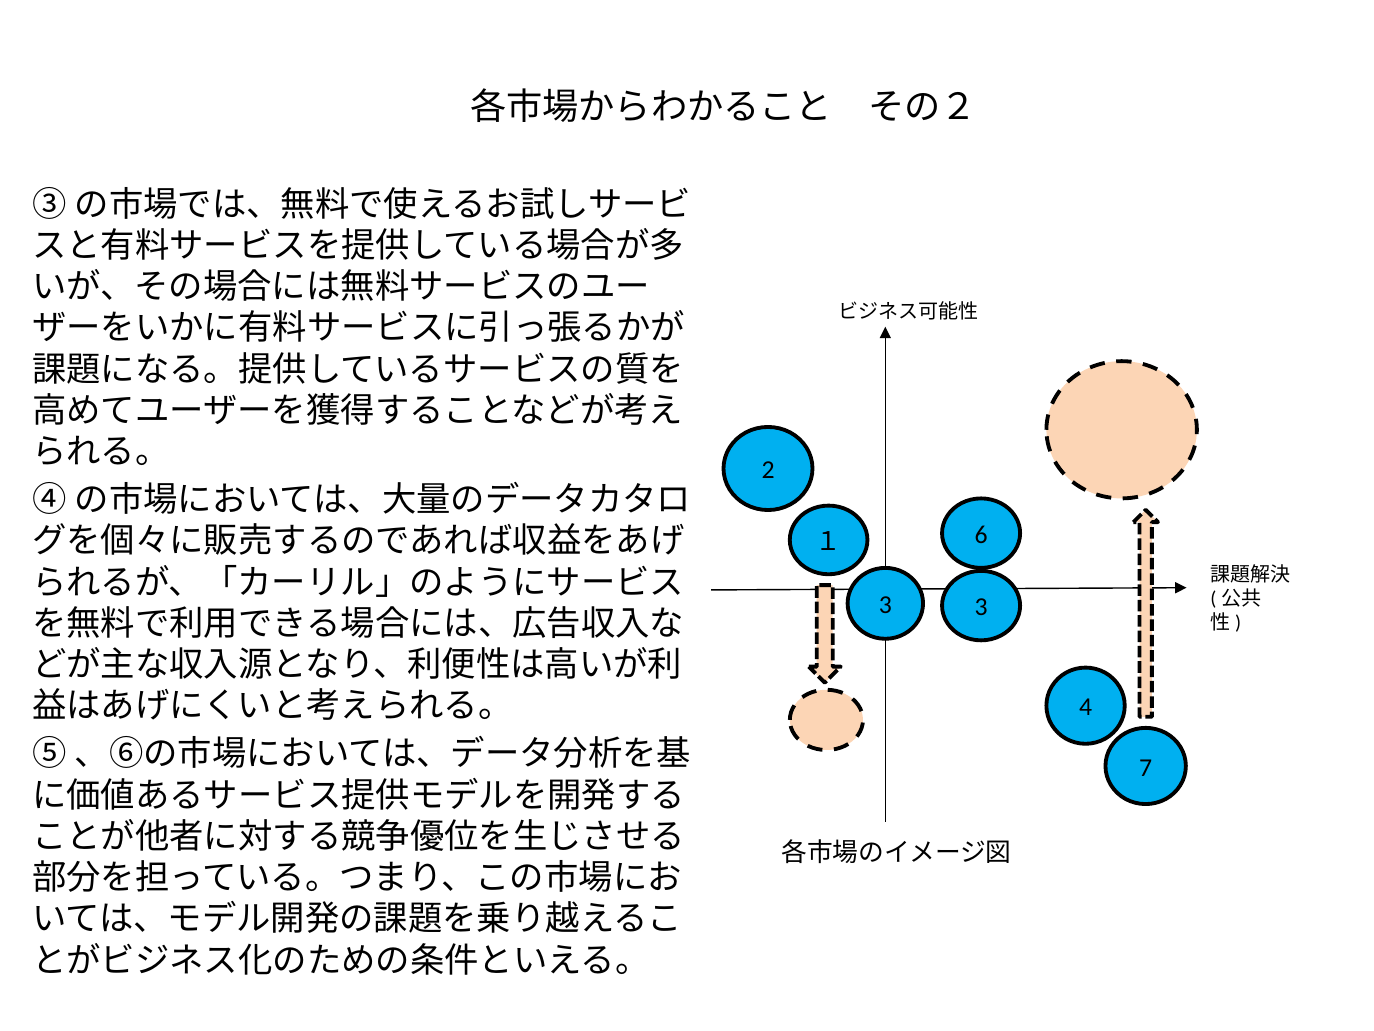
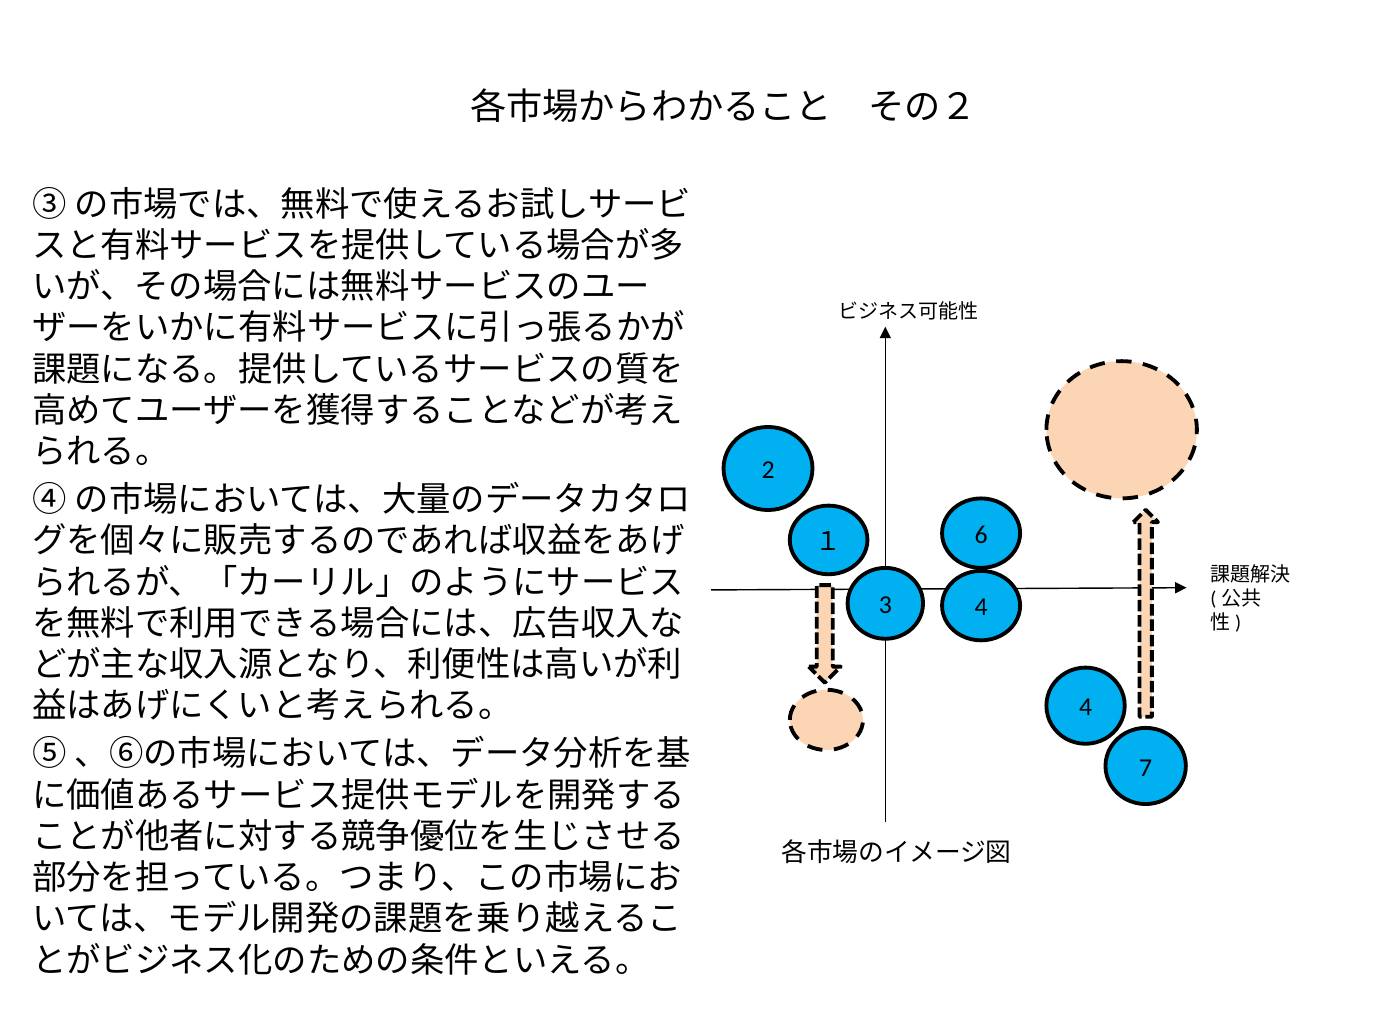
3 3: 3 -> 4
